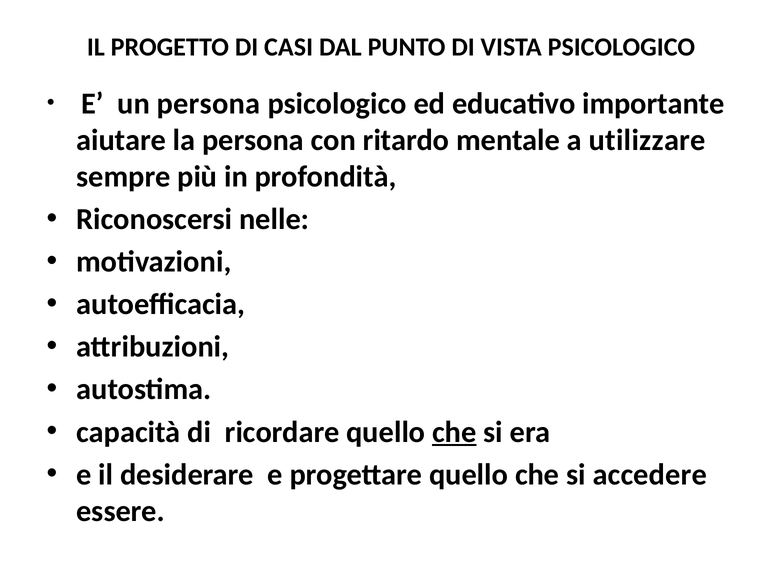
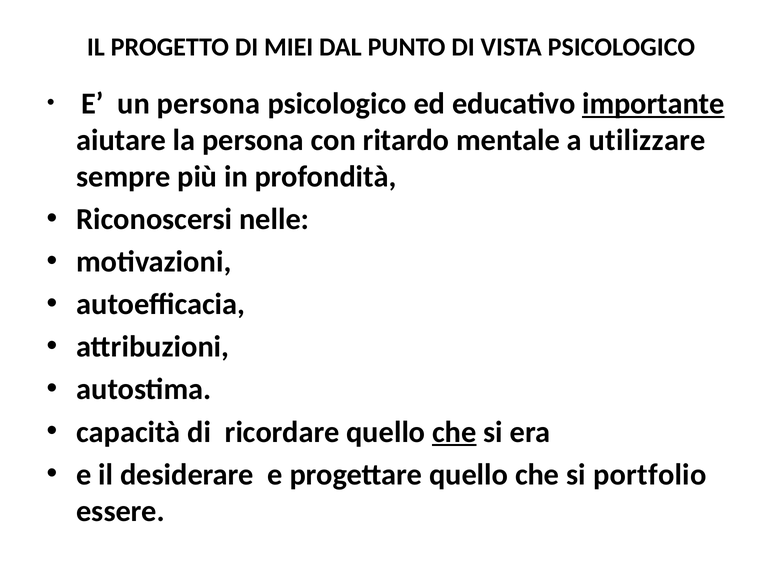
CASI: CASI -> MIEI
importante underline: none -> present
accedere: accedere -> portfolio
